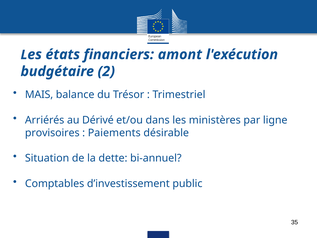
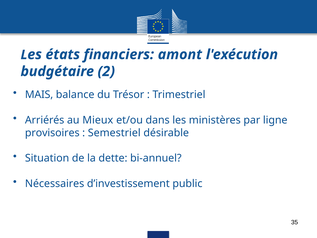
Dérivé: Dérivé -> Mieux
Paiements: Paiements -> Semestriel
Comptables: Comptables -> Nécessaires
